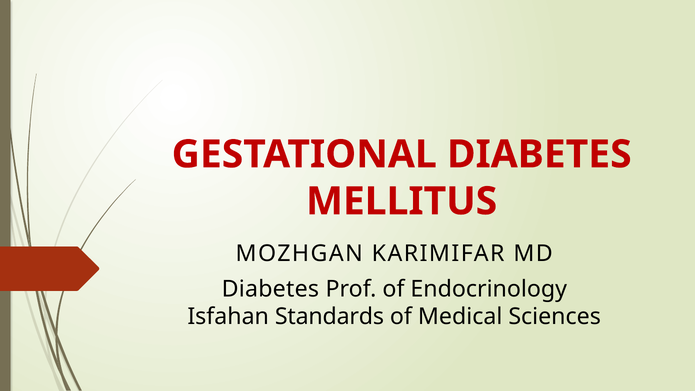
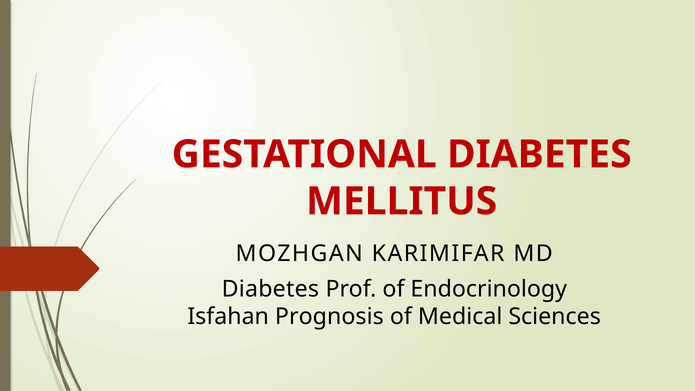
Standards: Standards -> Prognosis
